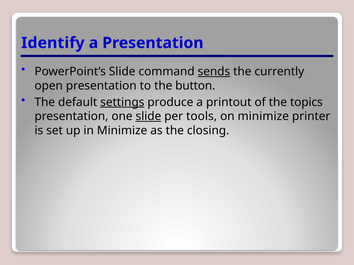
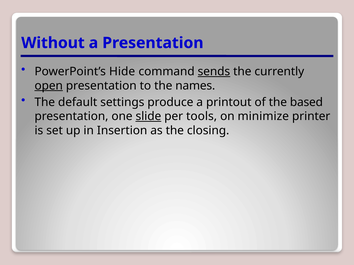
Identify: Identify -> Without
PowerPoint’s Slide: Slide -> Hide
open underline: none -> present
button: button -> names
settings underline: present -> none
topics: topics -> based
in Minimize: Minimize -> Insertion
